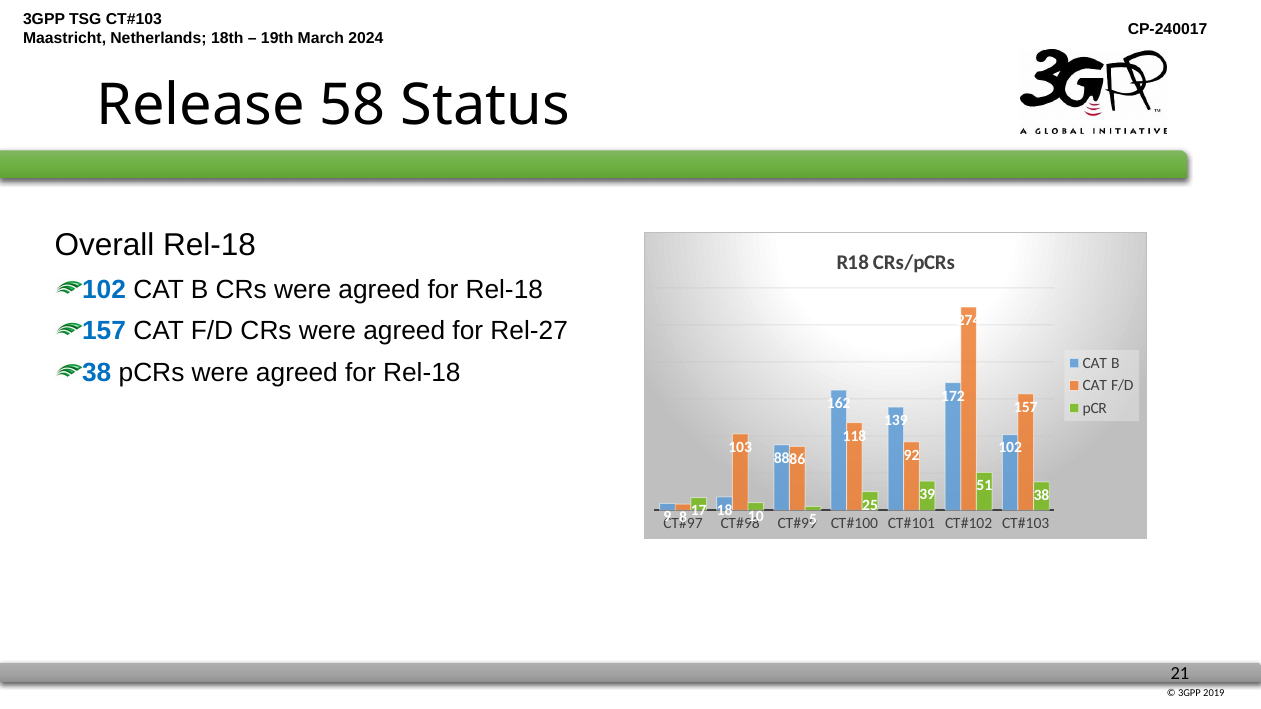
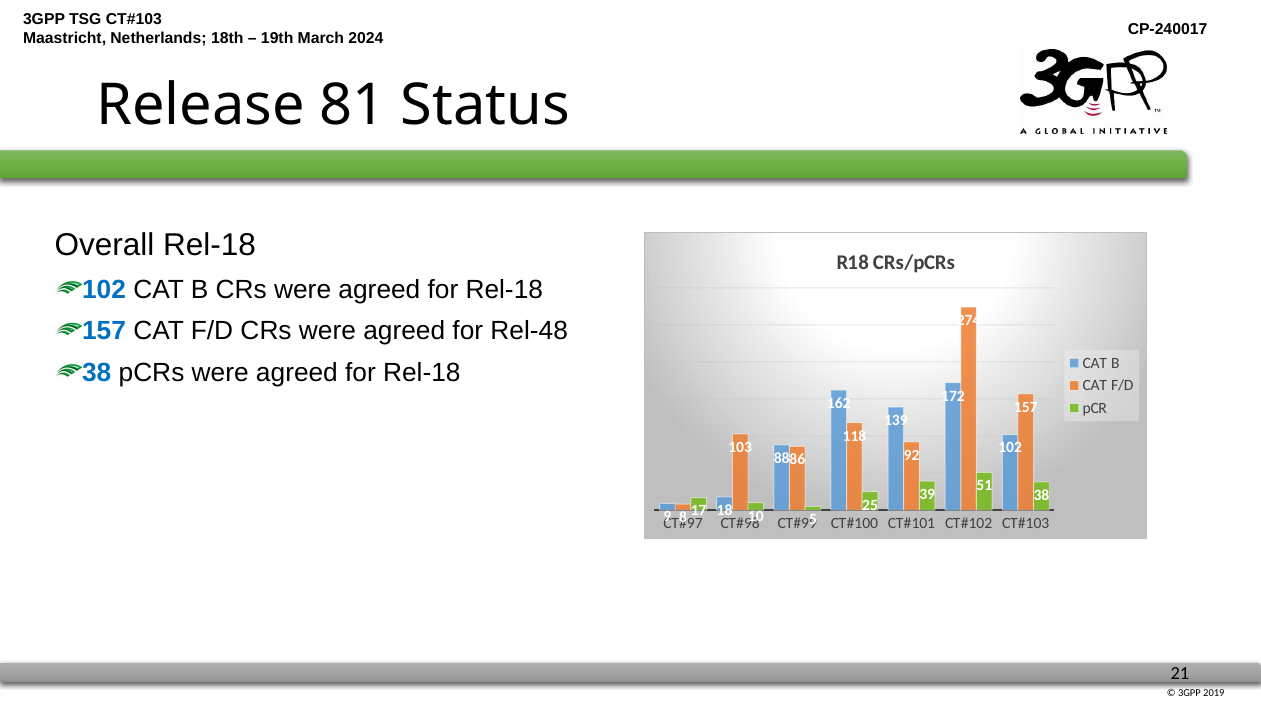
58: 58 -> 81
Rel-27: Rel-27 -> Rel-48
